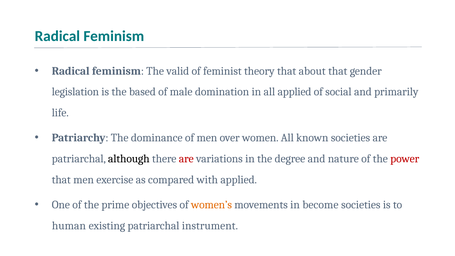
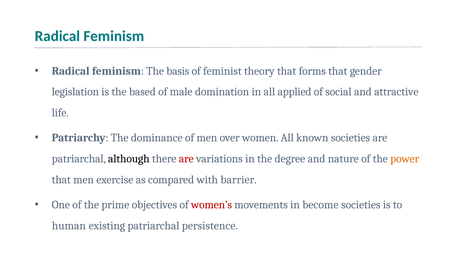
valid: valid -> basis
about: about -> forms
primarily: primarily -> attractive
power colour: red -> orange
with applied: applied -> barrier
women’s colour: orange -> red
instrument: instrument -> persistence
